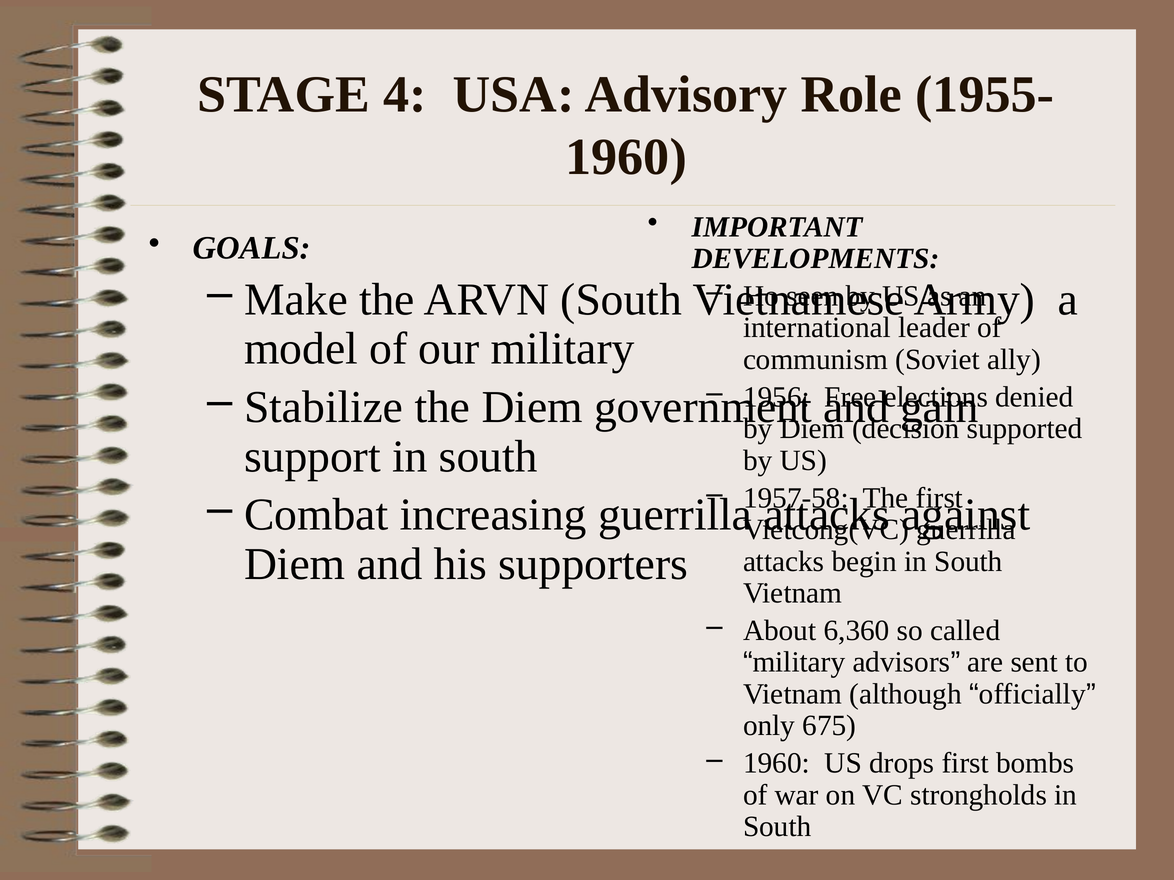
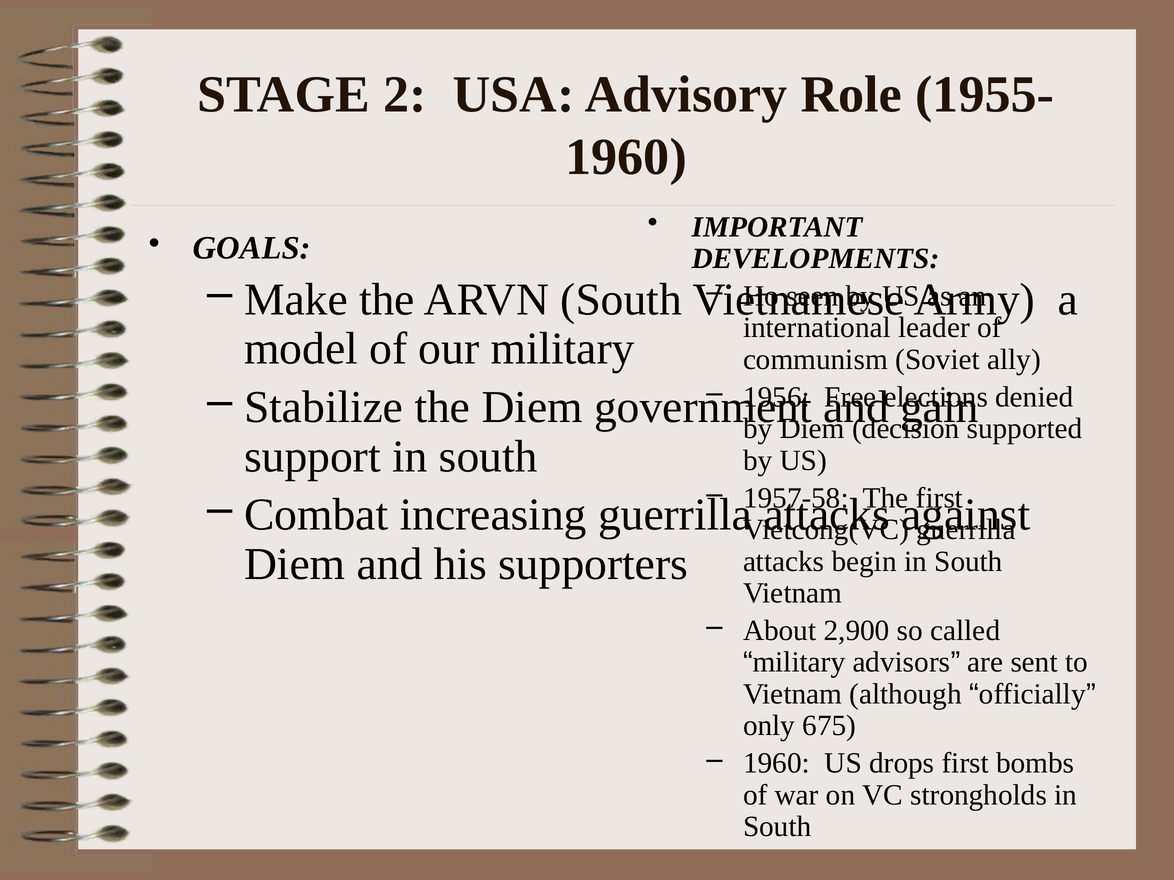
4: 4 -> 2
6,360: 6,360 -> 2,900
